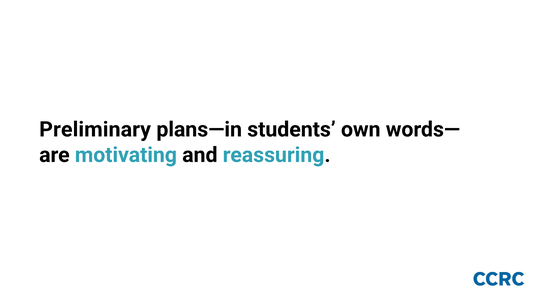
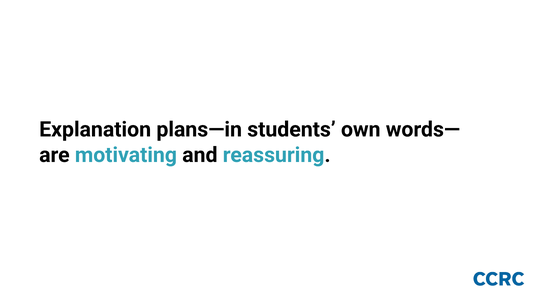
Preliminary: Preliminary -> Explanation
